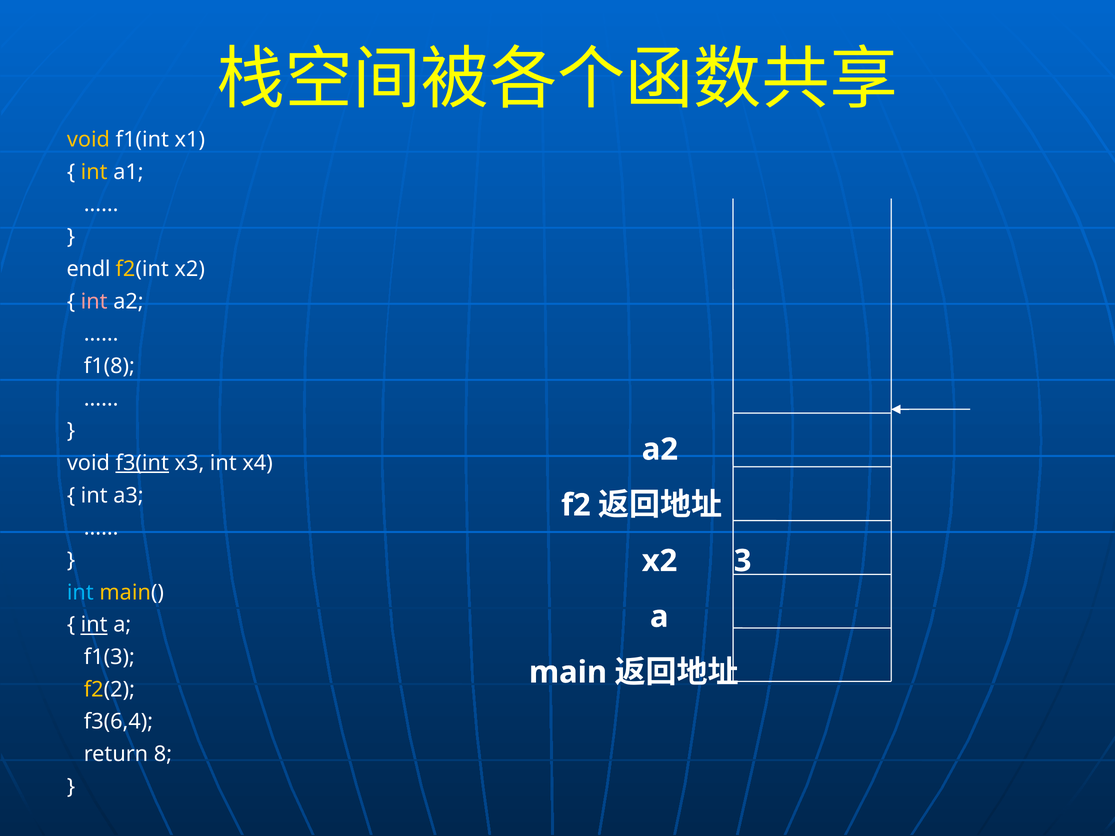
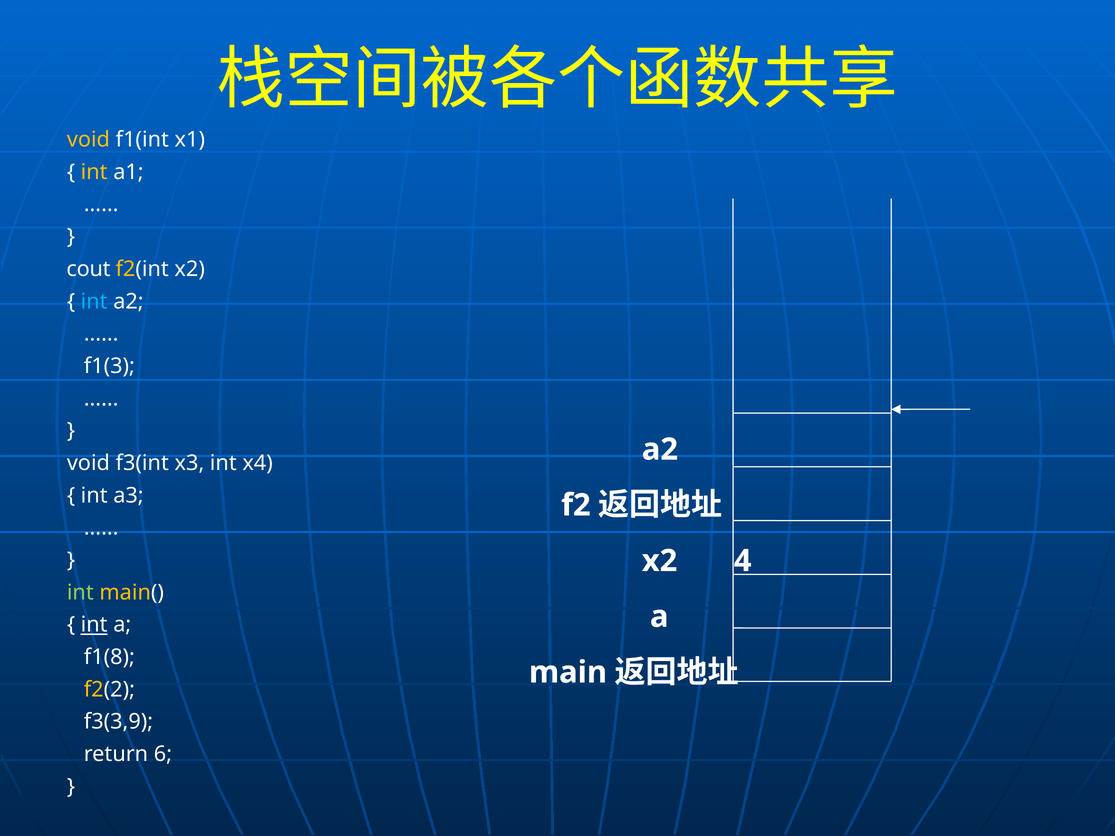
endl: endl -> cout
int at (94, 301) colour: pink -> light blue
f1(8: f1(8 -> f1(3
f3(int underline: present -> none
3: 3 -> 4
int at (80, 593) colour: light blue -> light green
f1(3: f1(3 -> f1(8
f3(6,4: f3(6,4 -> f3(3,9
8: 8 -> 6
